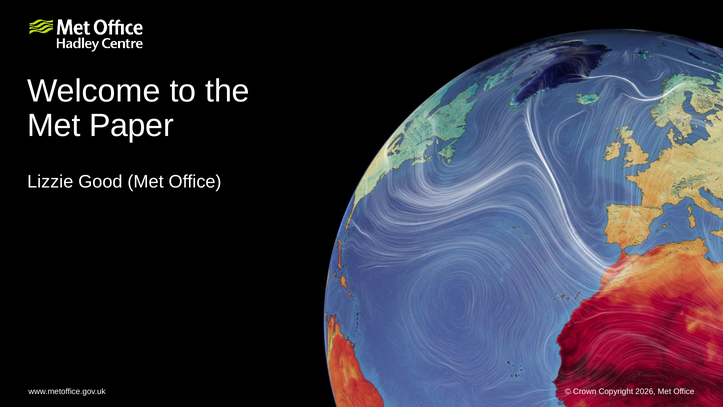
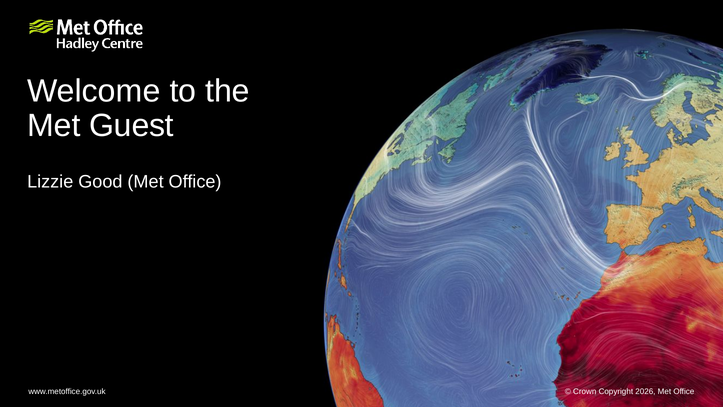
Paper: Paper -> Guest
